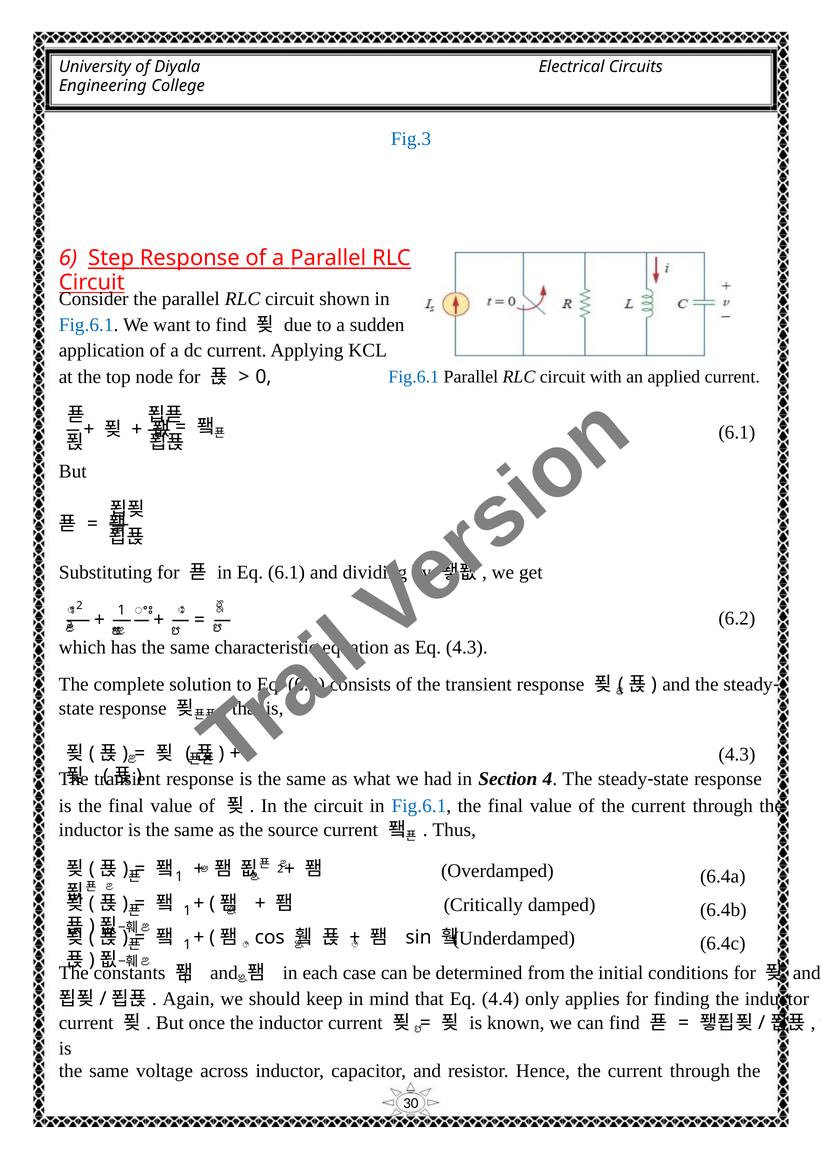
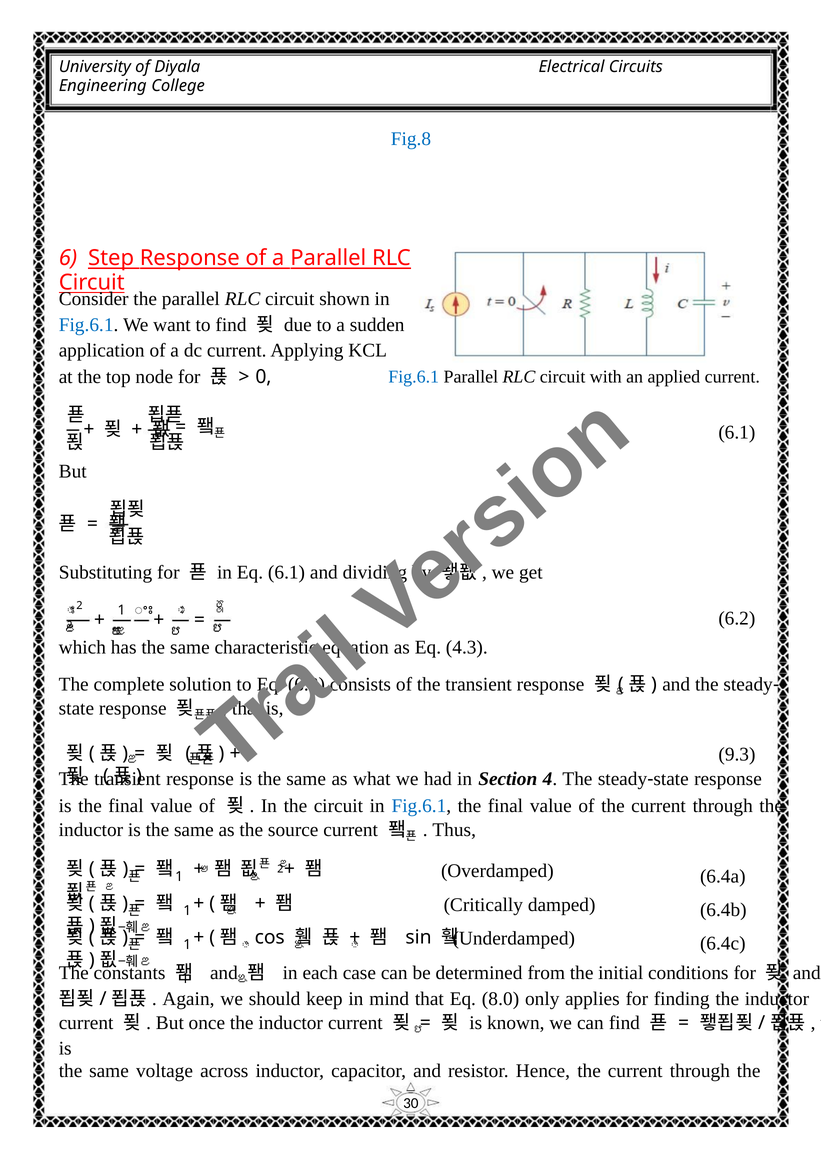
Fig.3: Fig.3 -> Fig.8
4.3 at (737, 755): 4.3 -> 9.3
4.4: 4.4 -> 8.0
